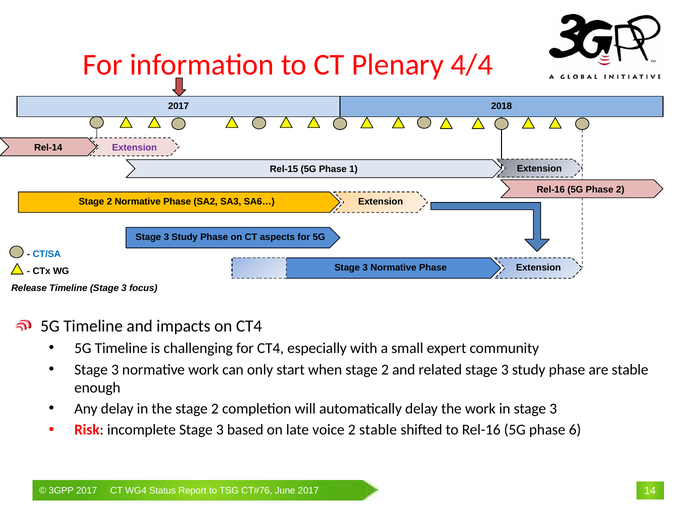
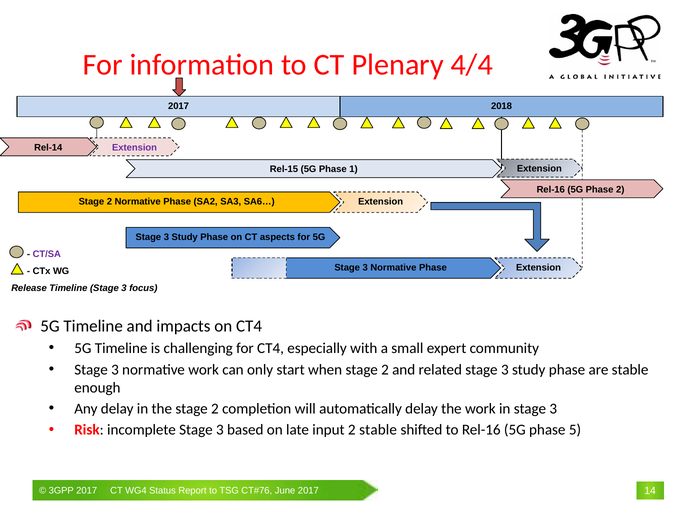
CT/SA colour: blue -> purple
voice: voice -> input
6: 6 -> 5
